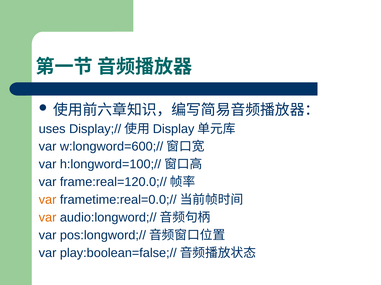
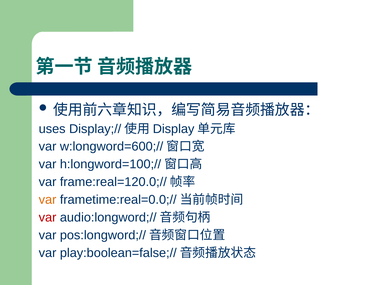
var at (48, 218) colour: orange -> red
